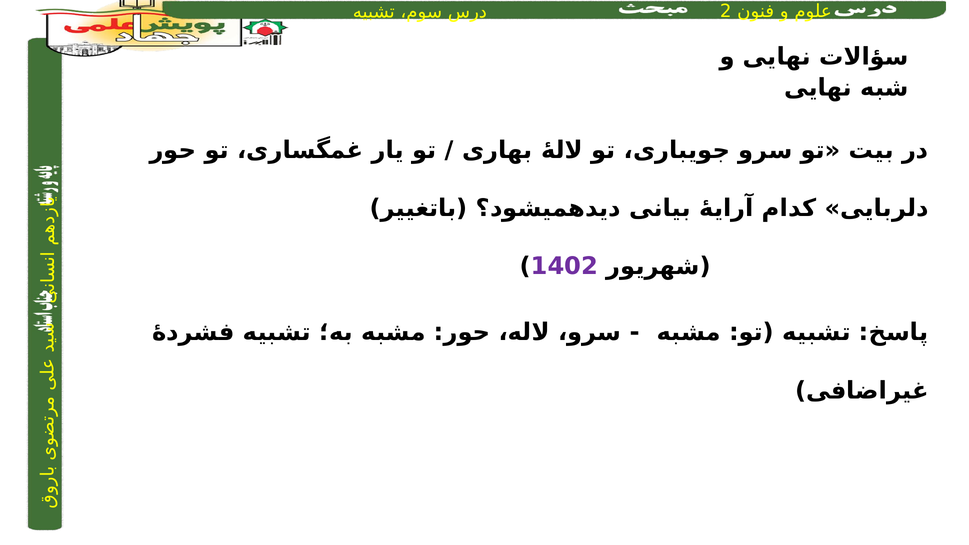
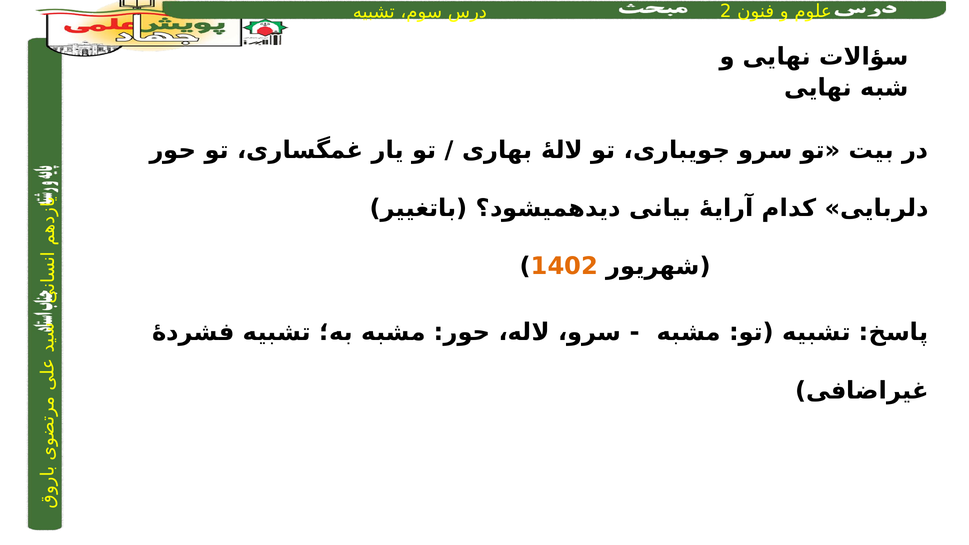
1402 colour: purple -> orange
